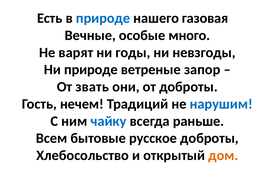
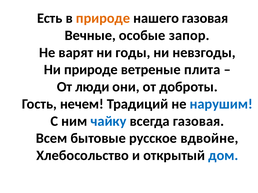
природе at (103, 18) colour: blue -> orange
много: много -> запор
запор: запор -> плита
звать: звать -> люди
всегда раньше: раньше -> газовая
русское доброты: доброты -> вдвойне
дом colour: orange -> blue
